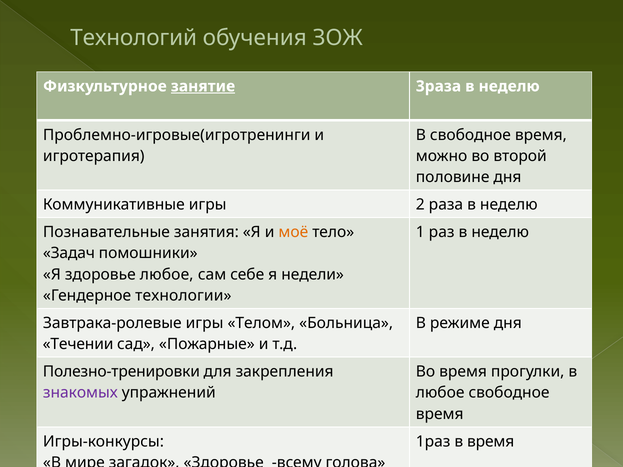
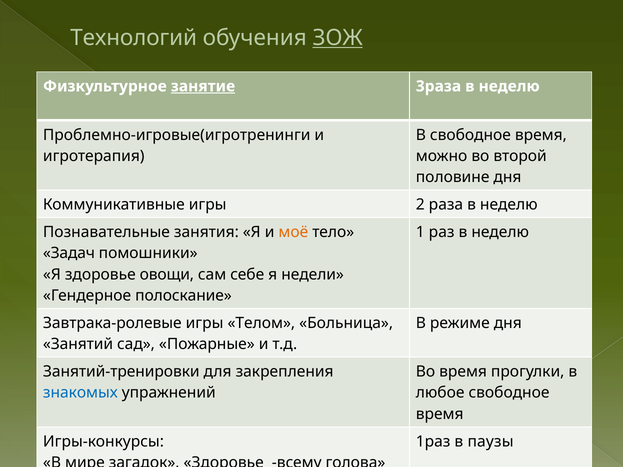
ЗОЖ underline: none -> present
здоровье любое: любое -> овощи
технологии: технологии -> полоскание
Течении: Течении -> Занятий
Полезно-тренировки: Полезно-тренировки -> Занятий-тренировки
знакомых colour: purple -> blue
в время: время -> паузы
